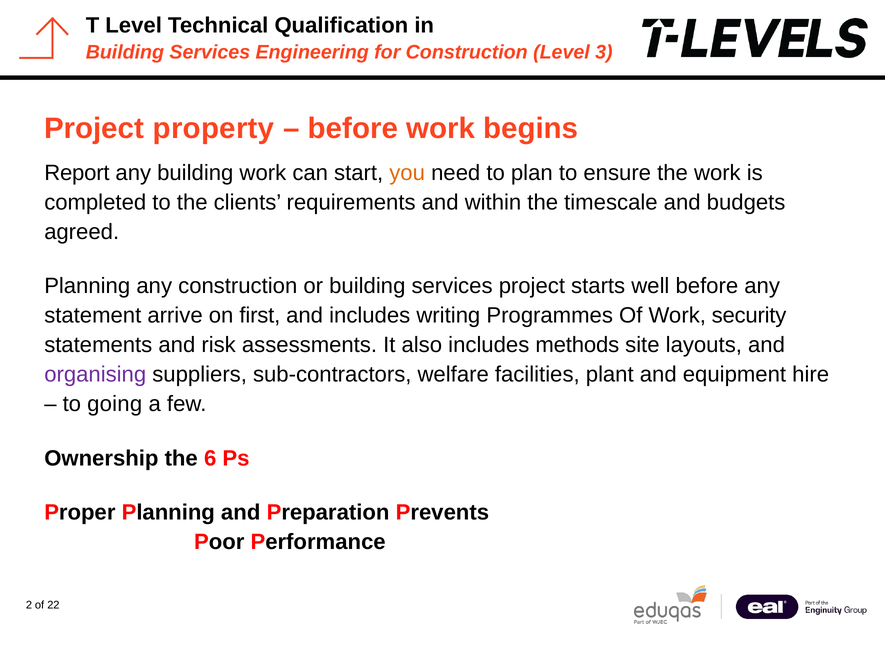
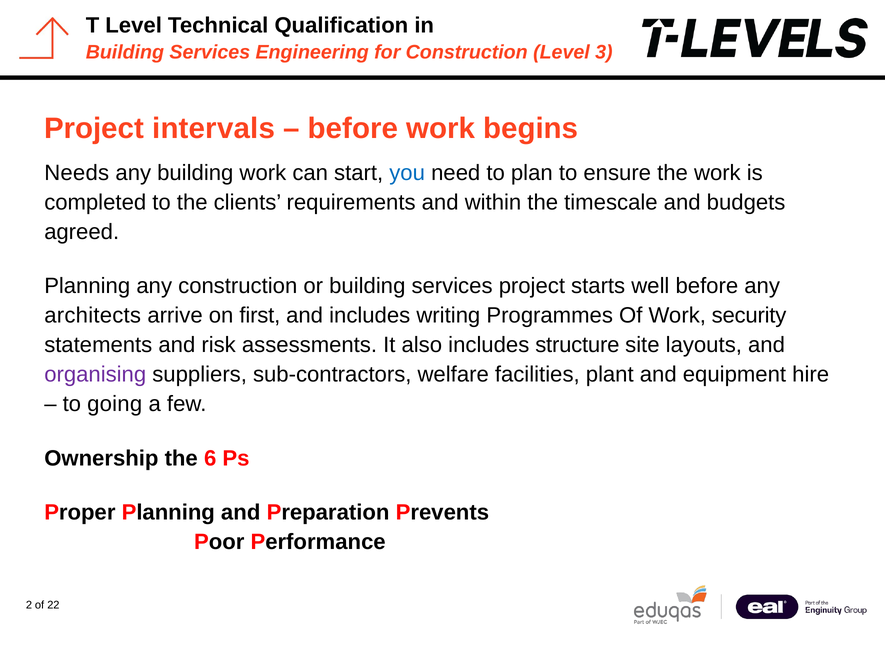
property: property -> intervals
Report: Report -> Needs
you colour: orange -> blue
statement: statement -> architects
methods: methods -> structure
